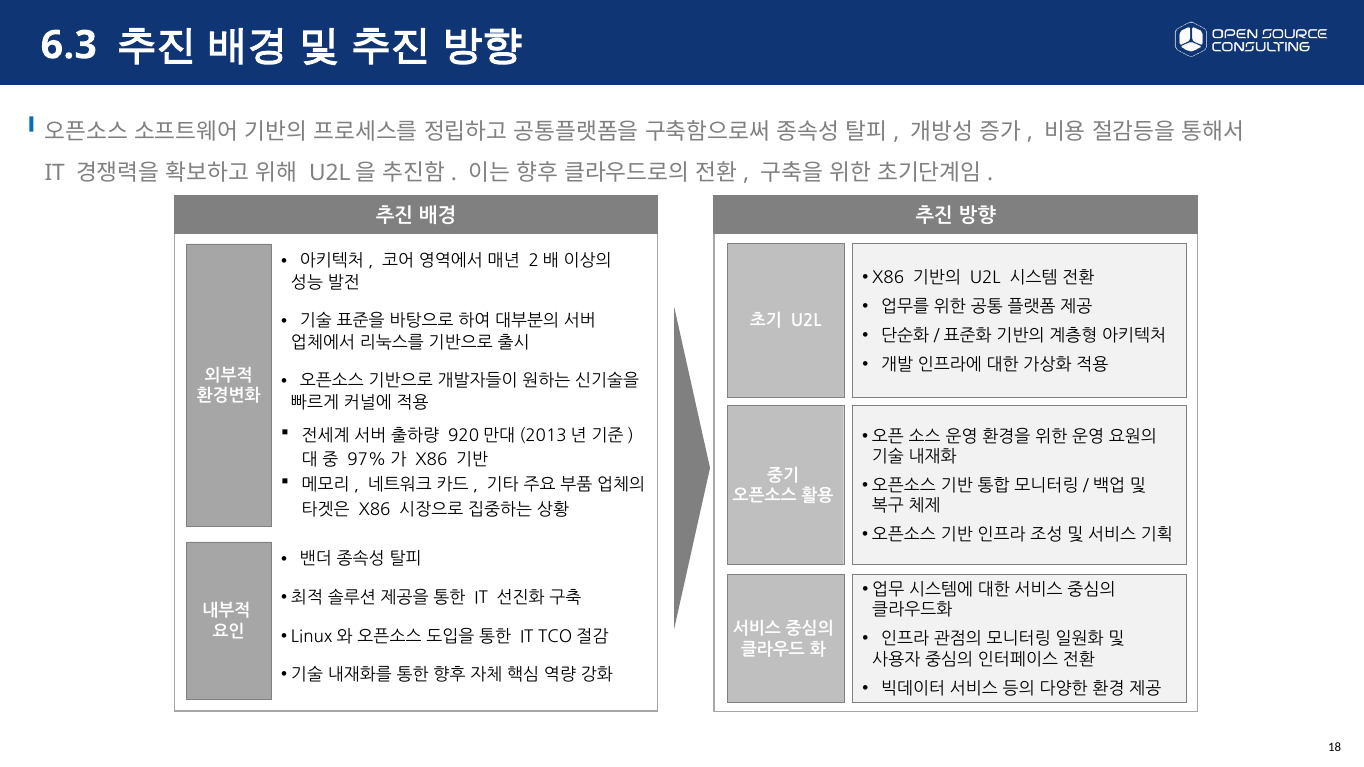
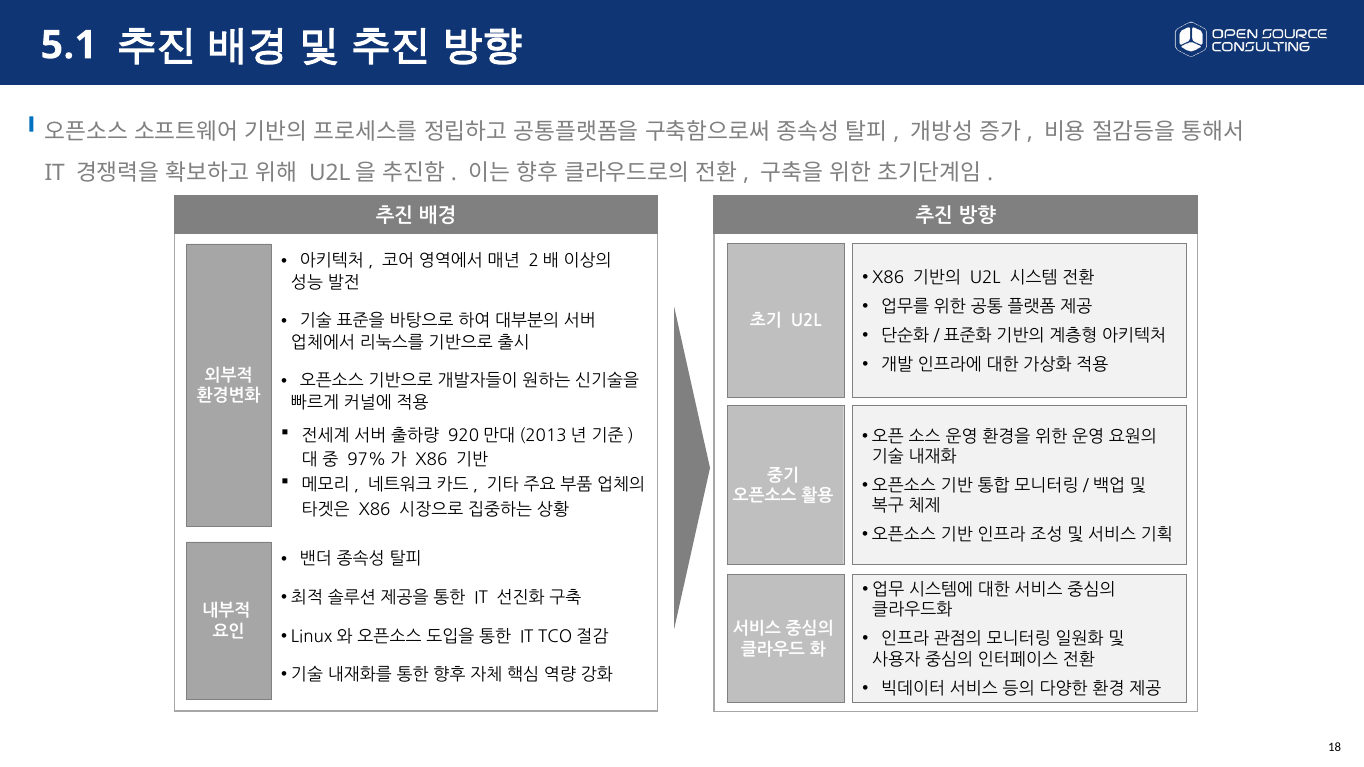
6.3: 6.3 -> 5.1
